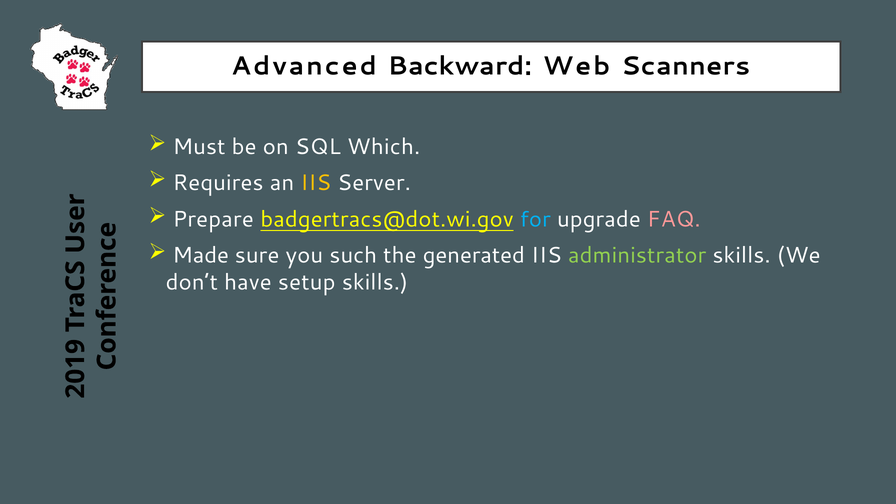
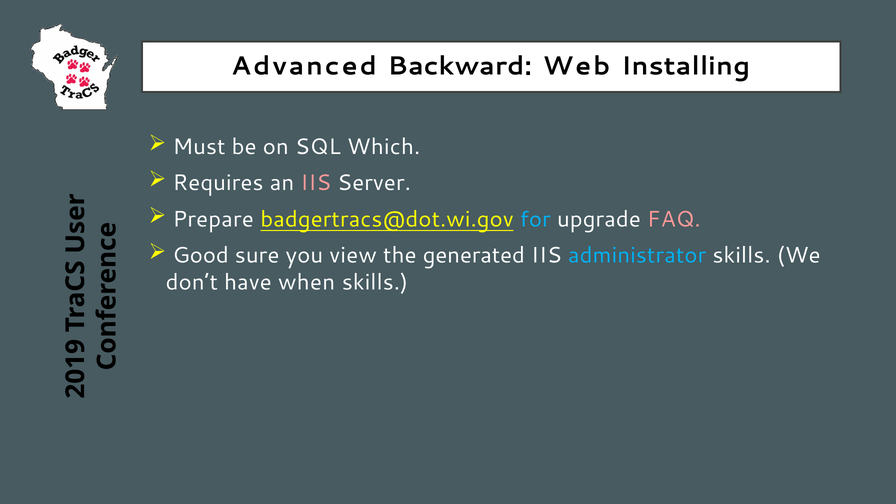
Scanners: Scanners -> Installing
IIS at (316, 183) colour: yellow -> pink
Made: Made -> Good
such: such -> view
administrator colour: light green -> light blue
setup: setup -> when
